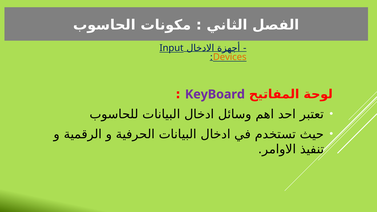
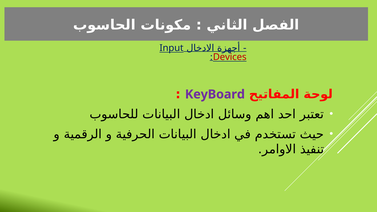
Devices colour: orange -> red
